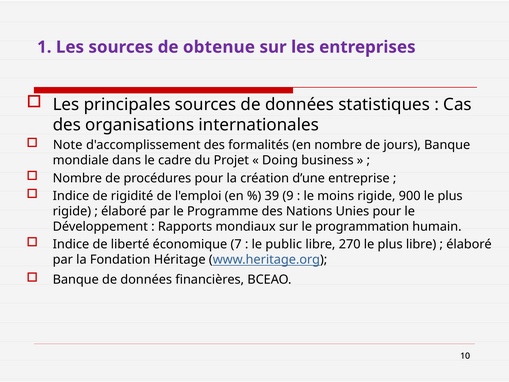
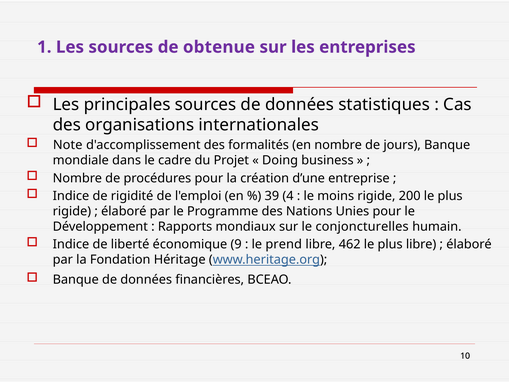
9: 9 -> 4
900: 900 -> 200
programmation: programmation -> conjoncturelles
7: 7 -> 9
public: public -> prend
270: 270 -> 462
